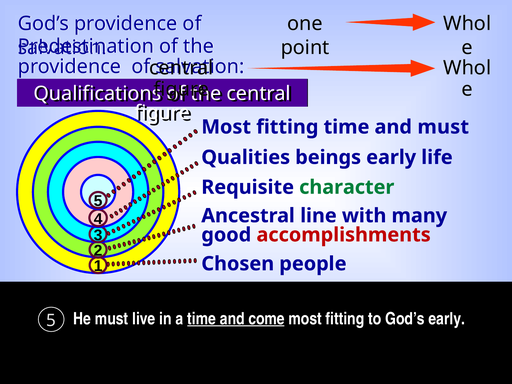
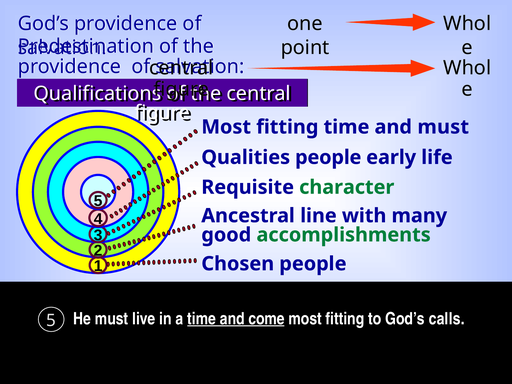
Qualities beings: beings -> people
accomplishments colour: red -> green
God’s early: early -> calls
